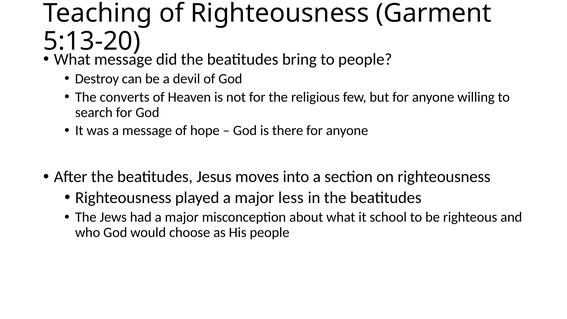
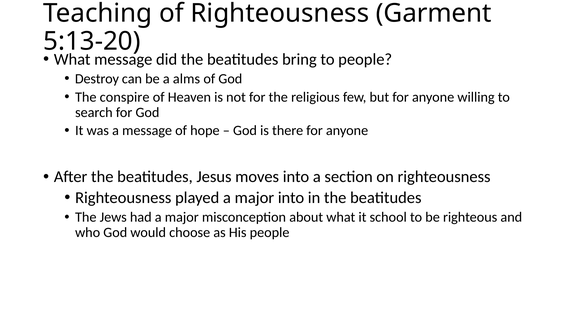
devil: devil -> alms
converts: converts -> conspire
major less: less -> into
